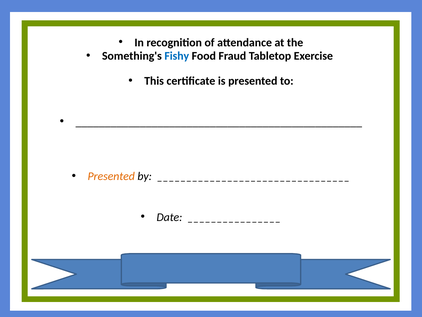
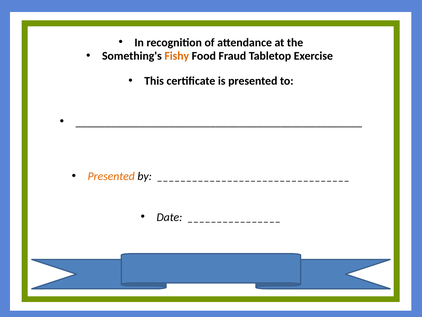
Fishy colour: blue -> orange
